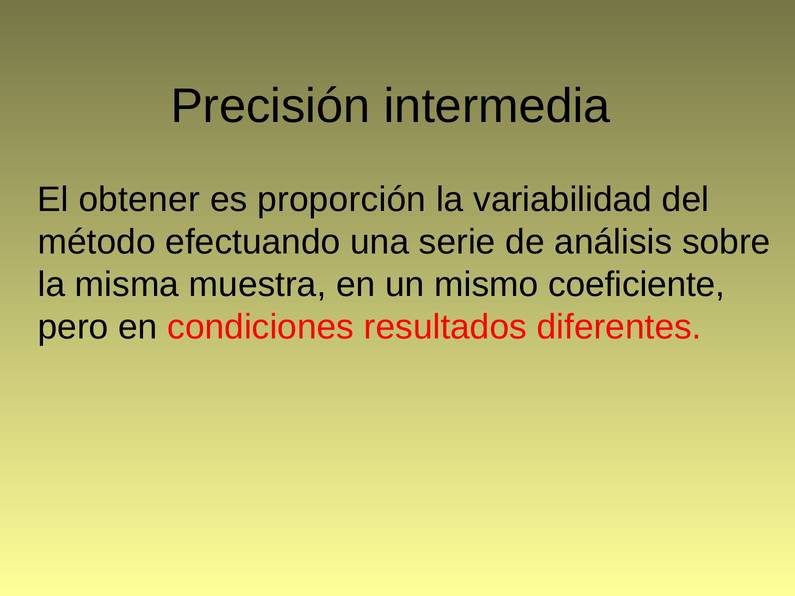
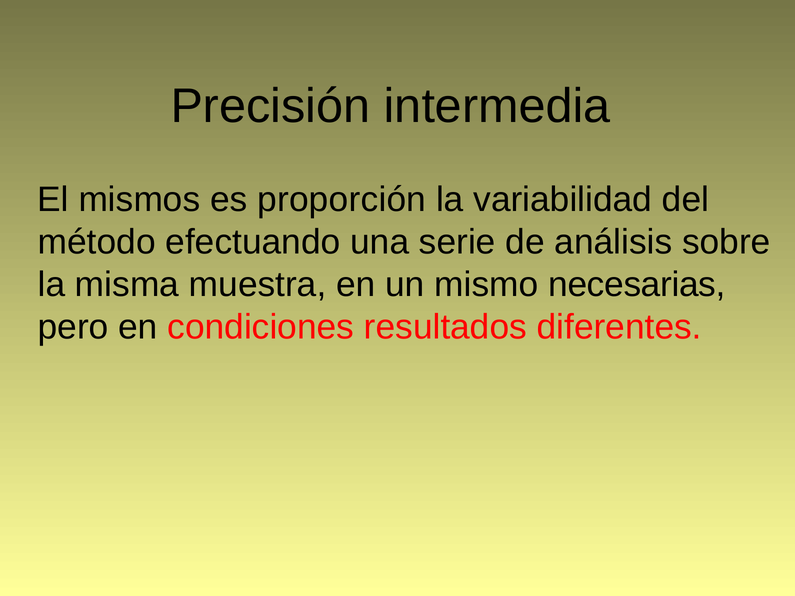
obtener: obtener -> mismos
coeficiente: coeficiente -> necesarias
